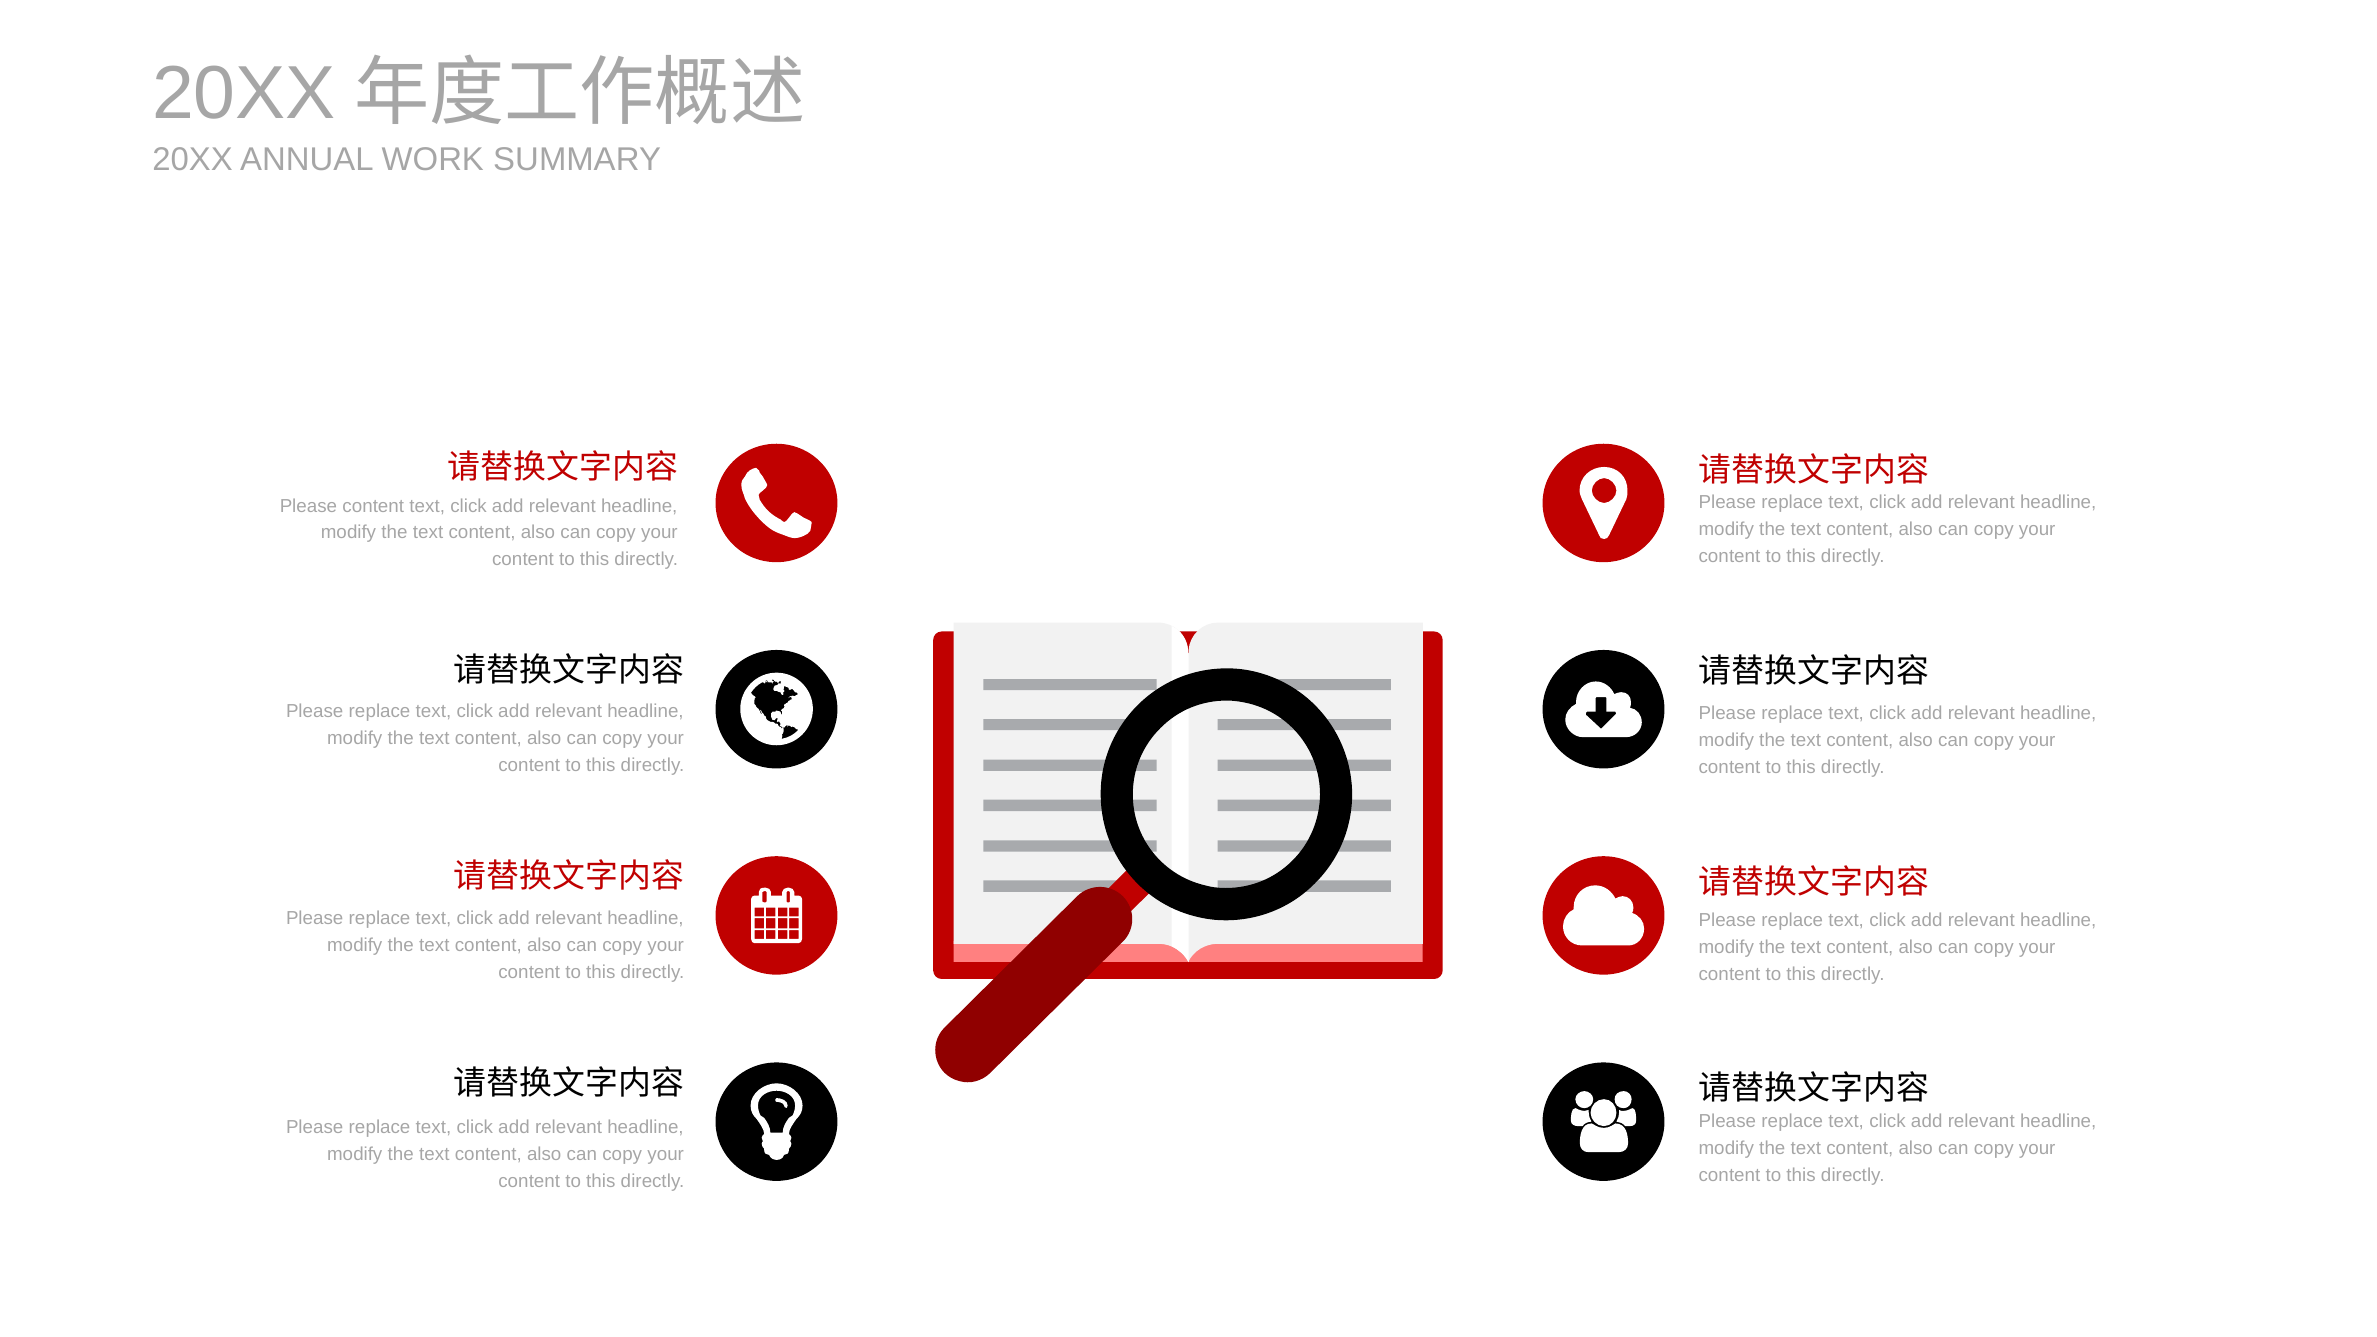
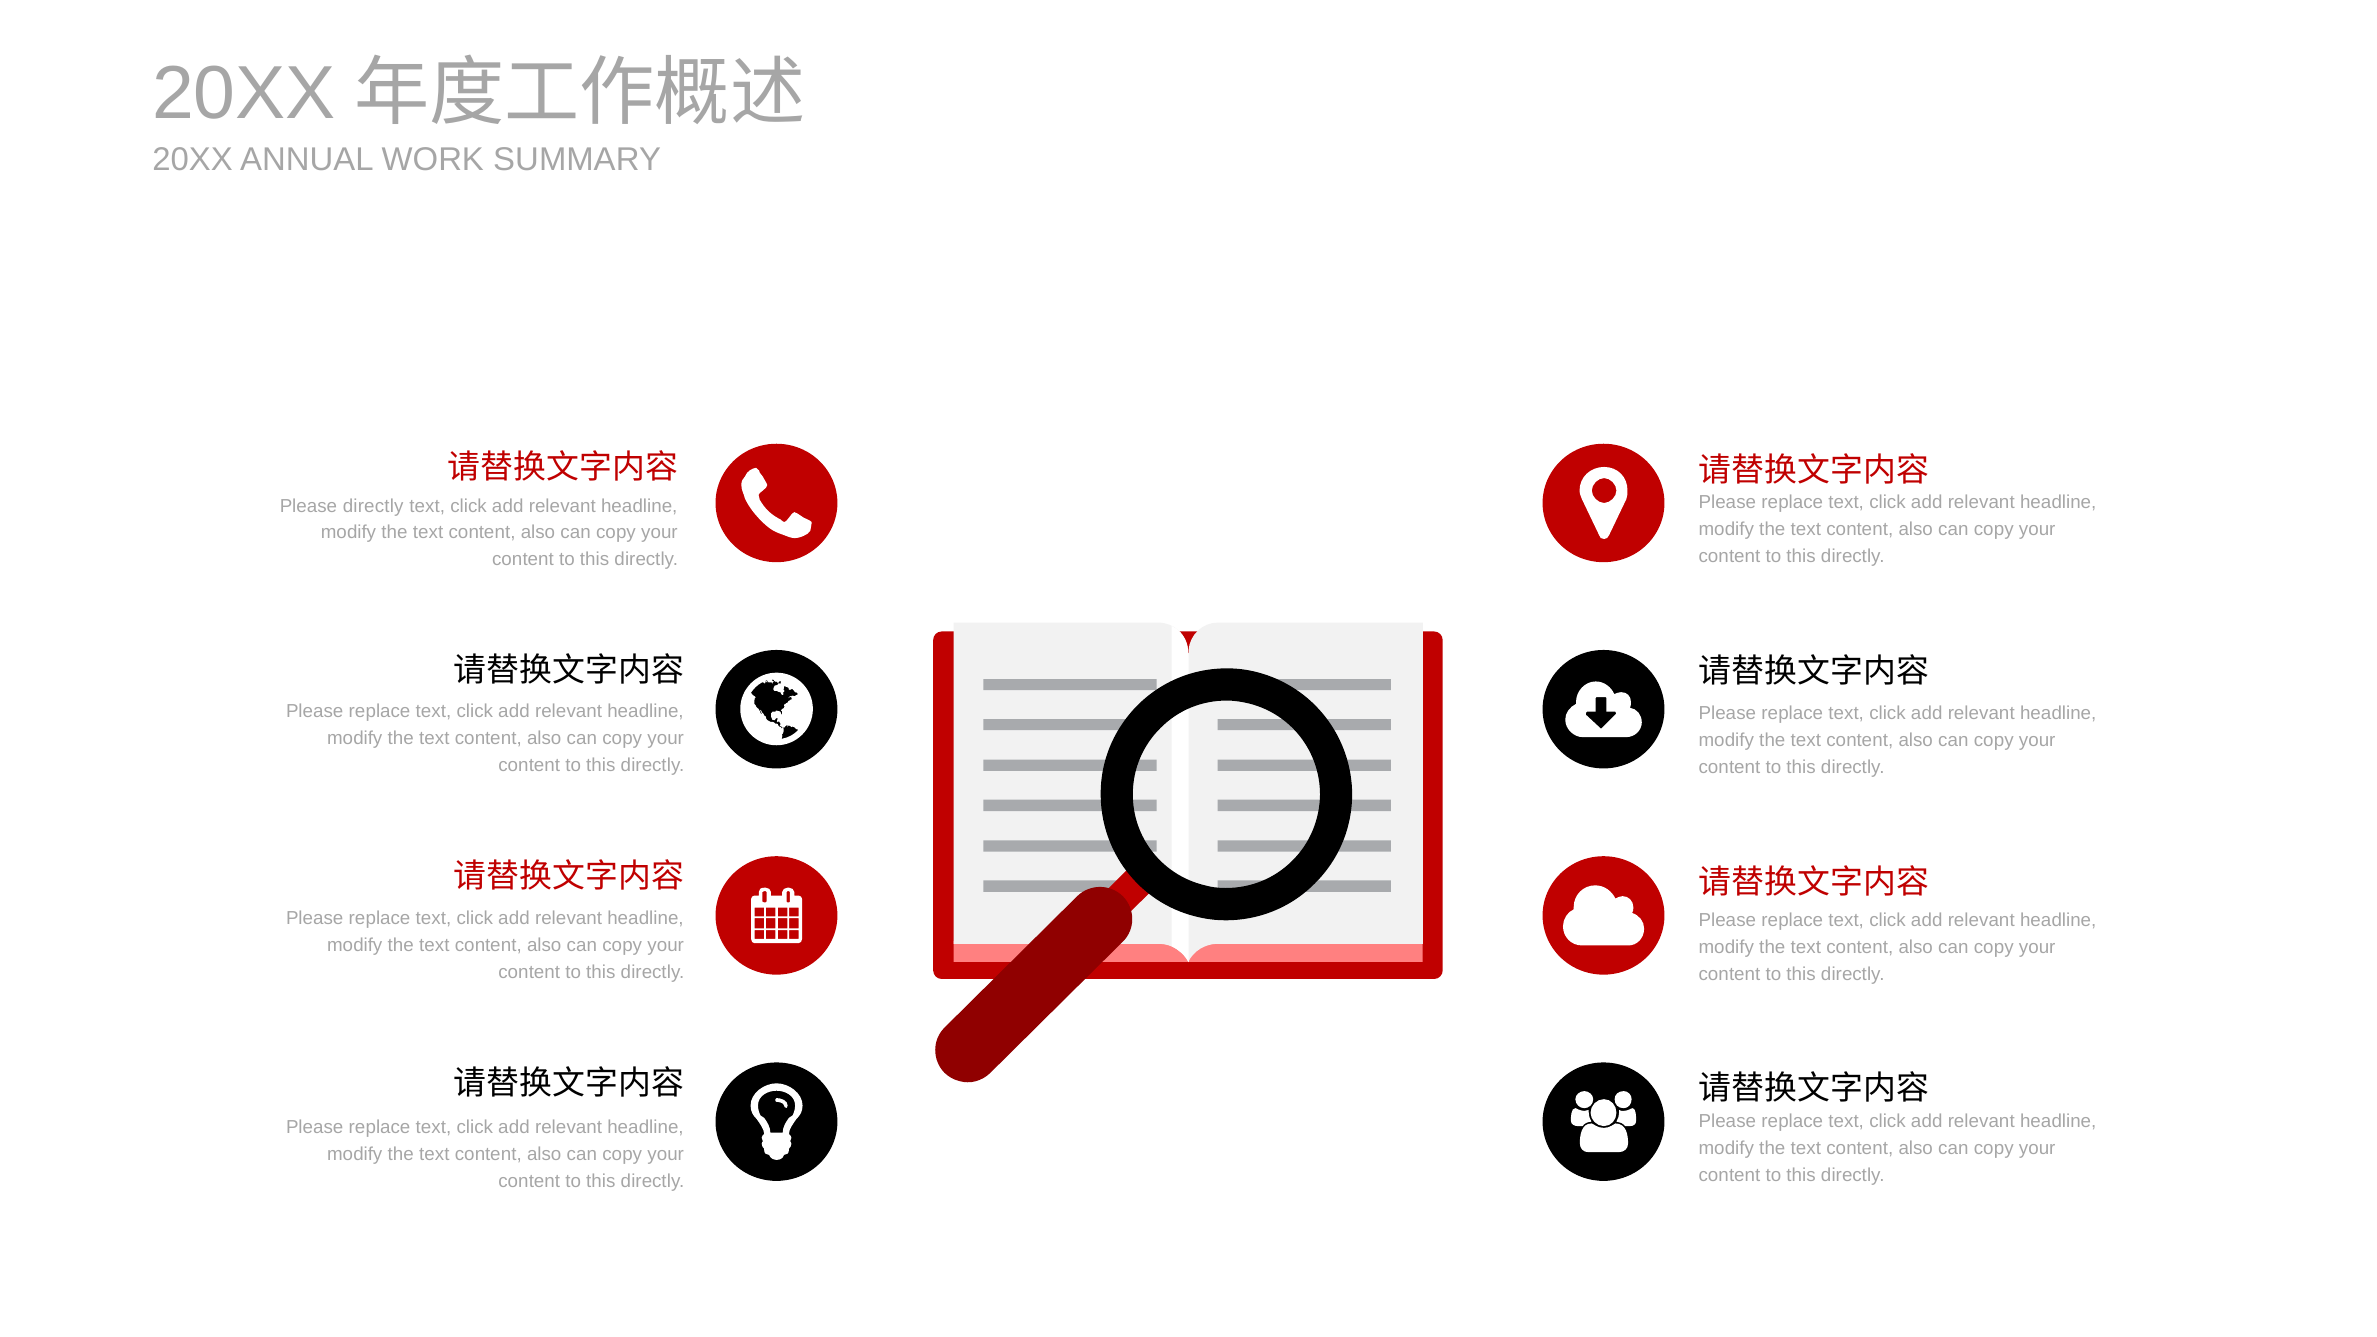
Please content: content -> directly
